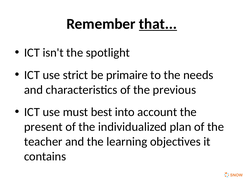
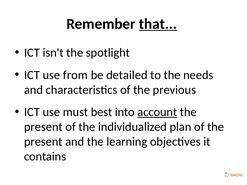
strict: strict -> from
primaire: primaire -> detailed
account underline: none -> present
teacher at (43, 142): teacher -> present
